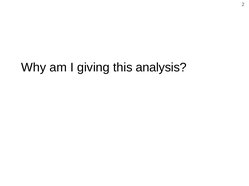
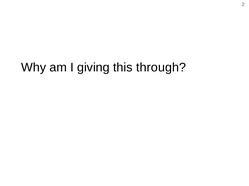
analysis: analysis -> through
